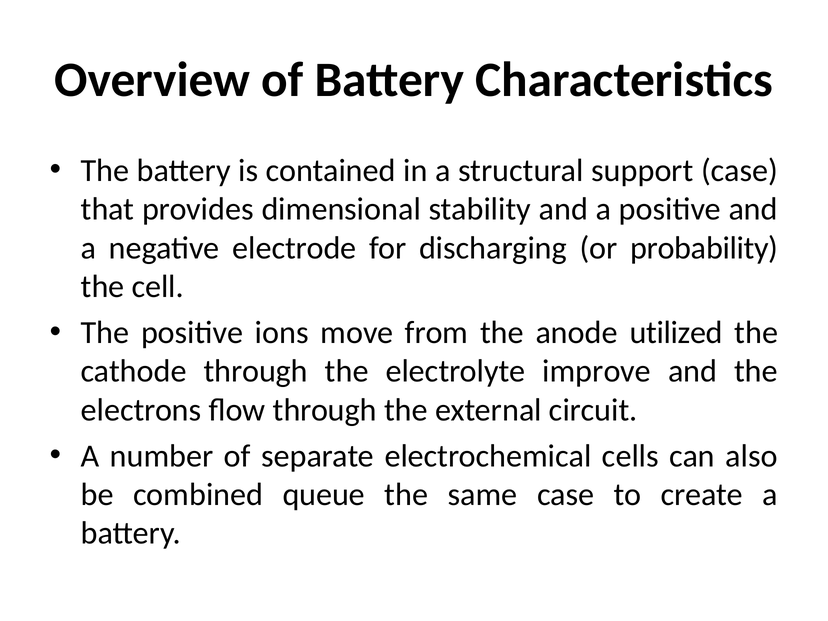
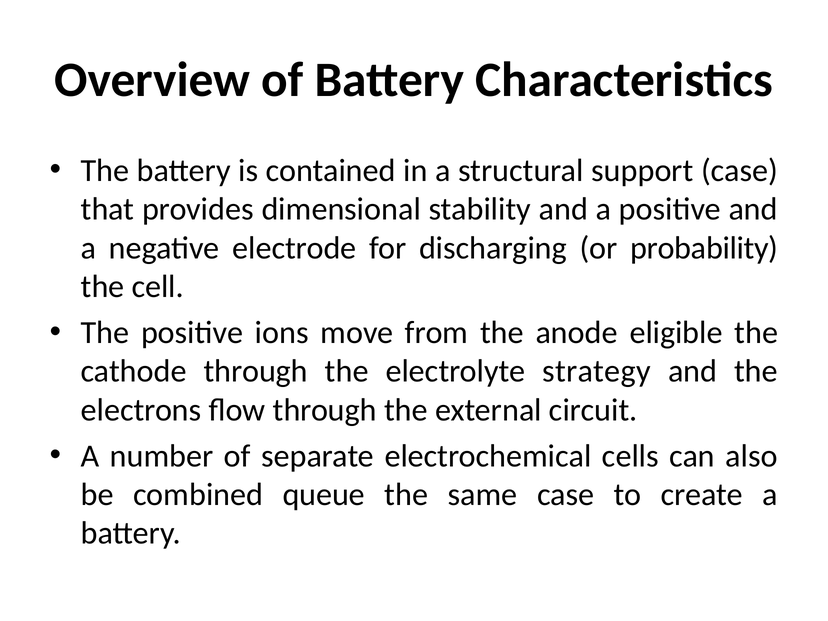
utilized: utilized -> eligible
improve: improve -> strategy
